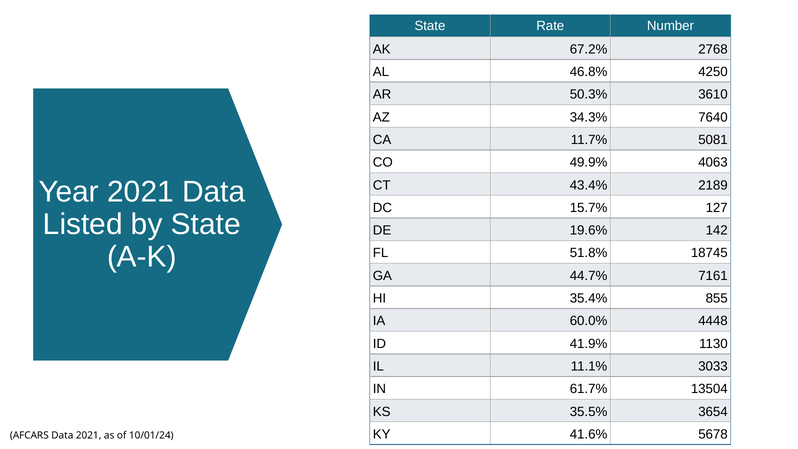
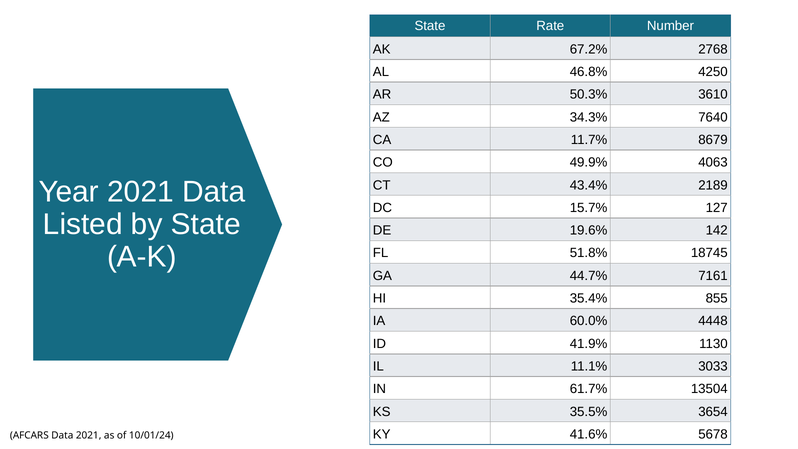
5081: 5081 -> 8679
